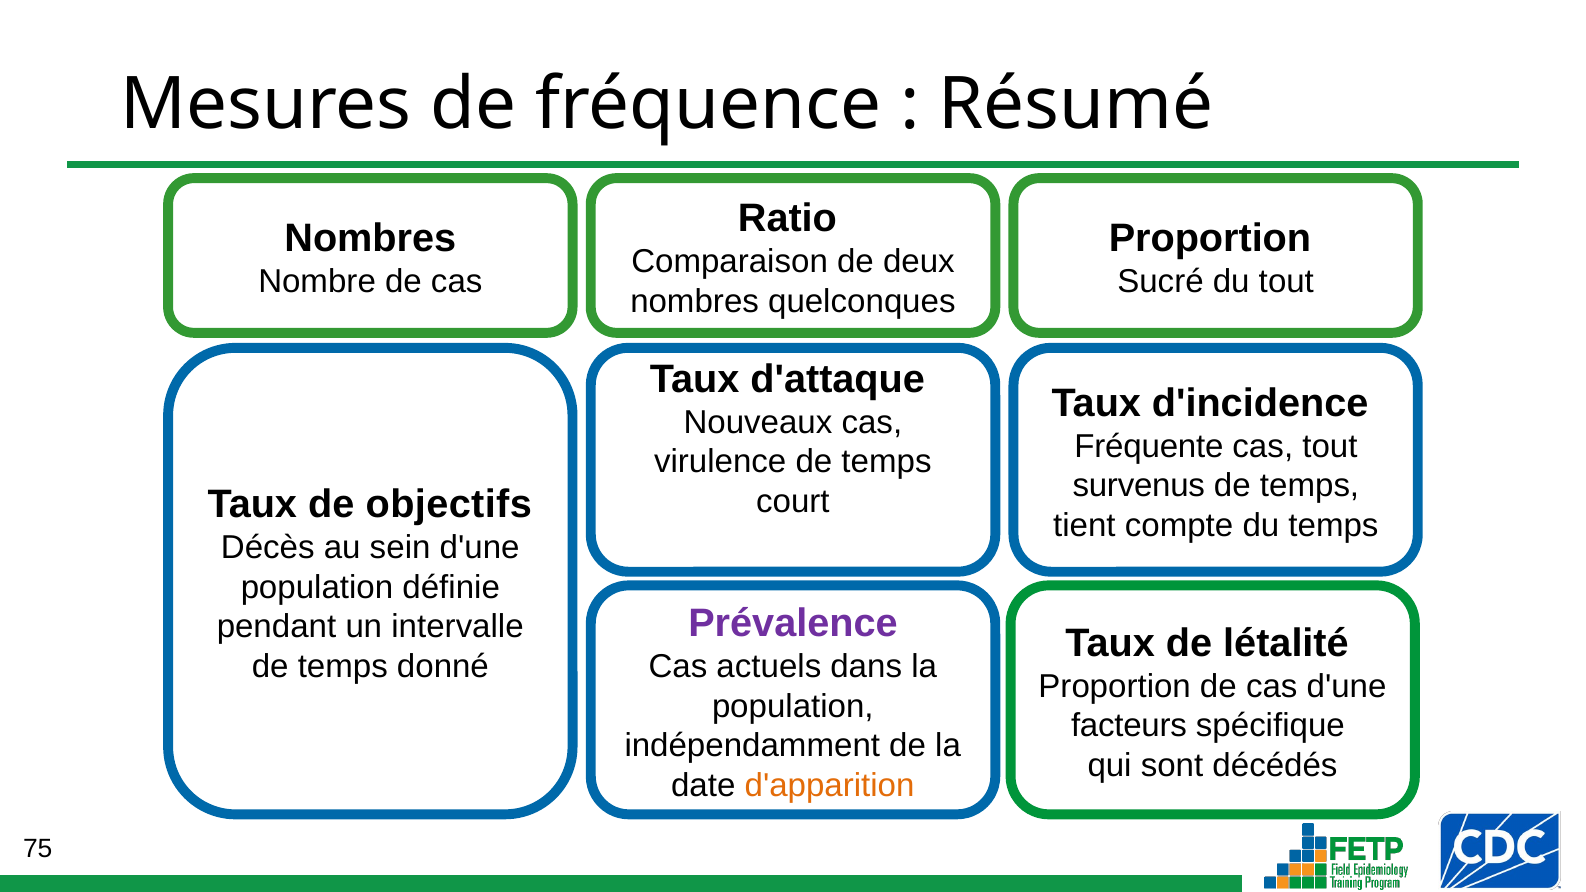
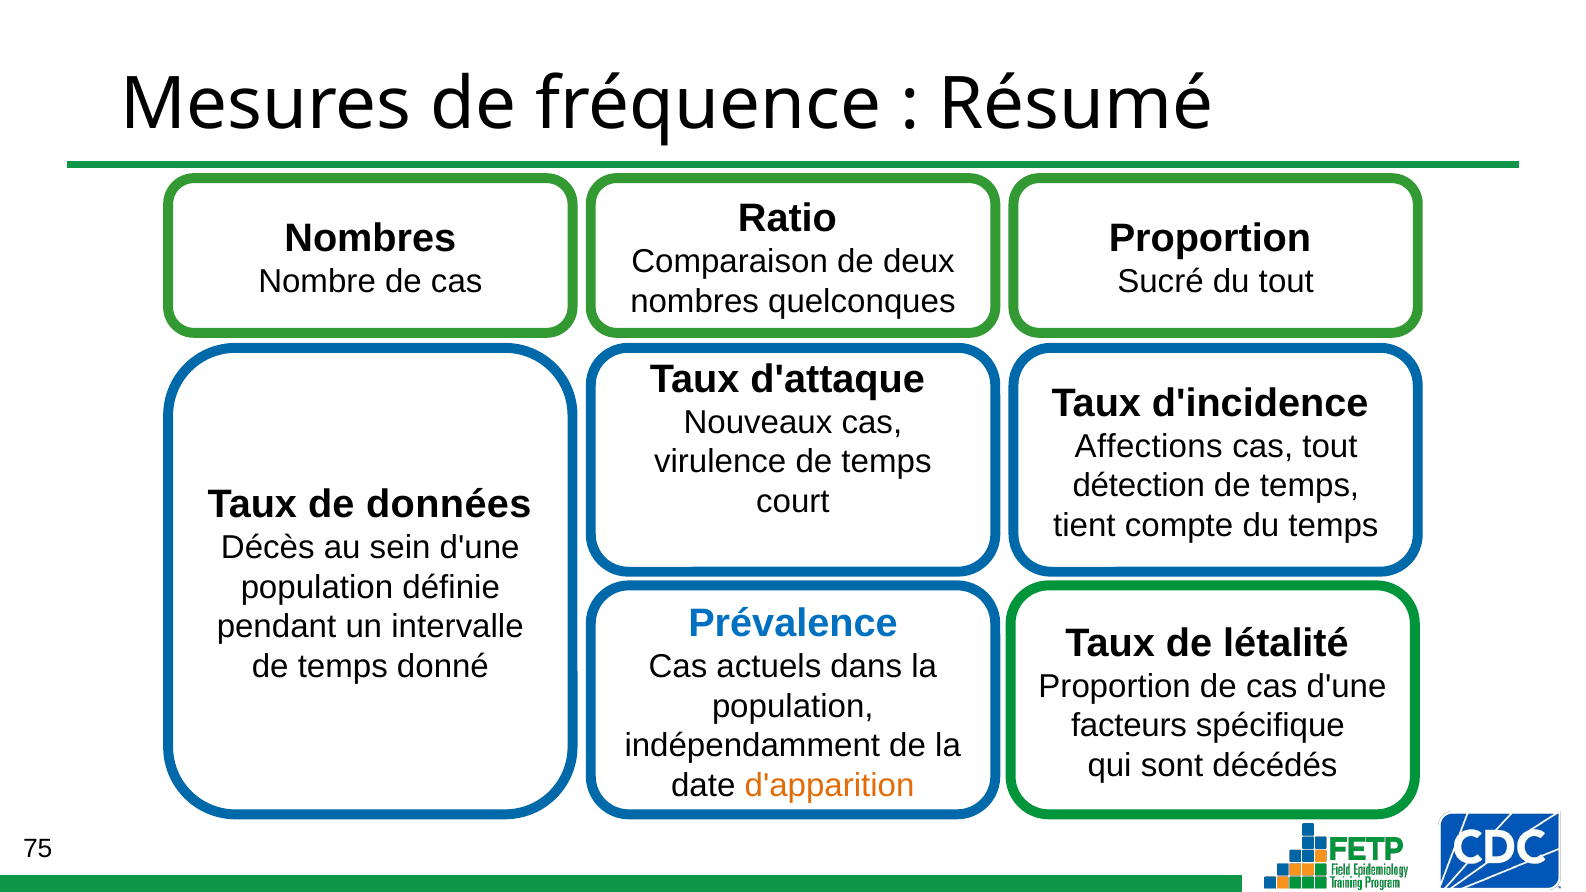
Fréquente: Fréquente -> Affections
survenus: survenus -> détection
objectifs: objectifs -> données
Prévalence colour: purple -> blue
